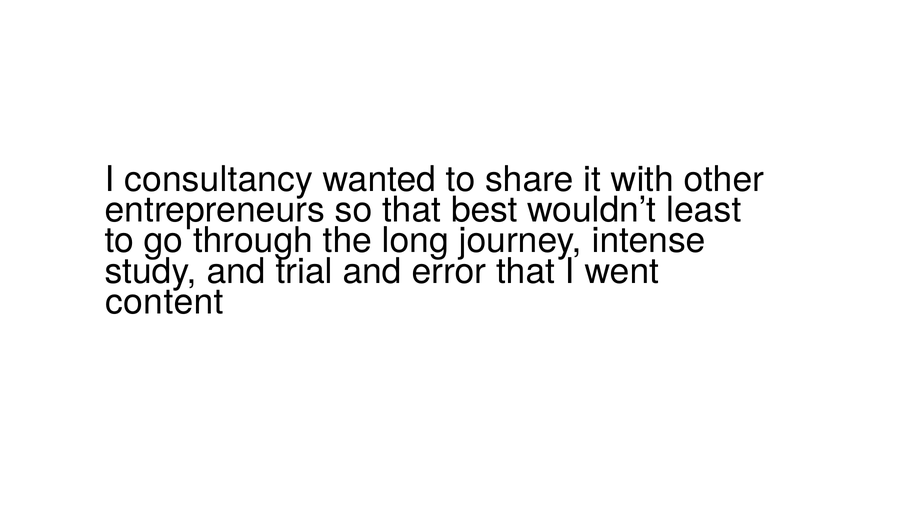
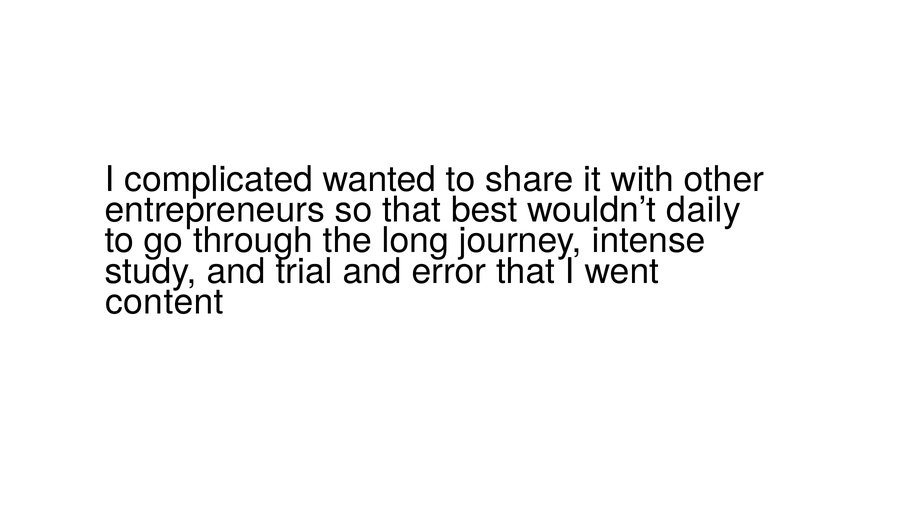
consultancy: consultancy -> complicated
least: least -> daily
